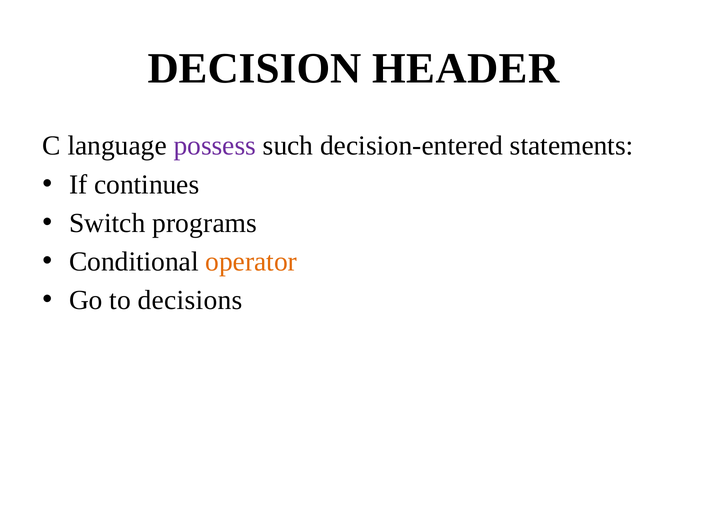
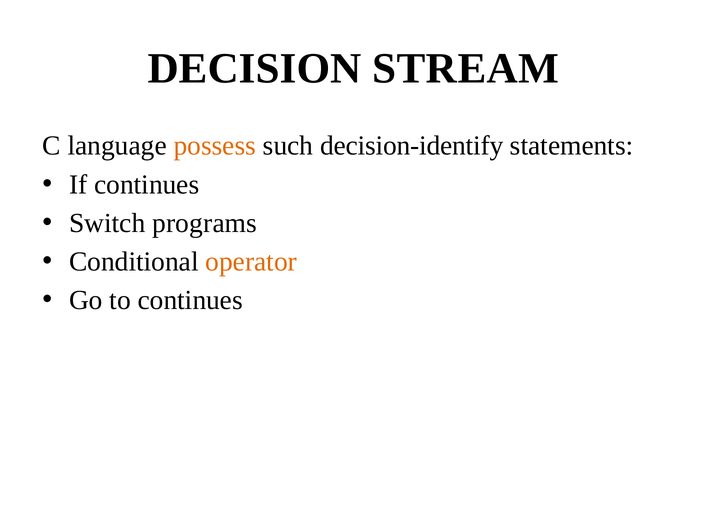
HEADER: HEADER -> STREAM
possess colour: purple -> orange
decision-entered: decision-entered -> decision-identify
to decisions: decisions -> continues
